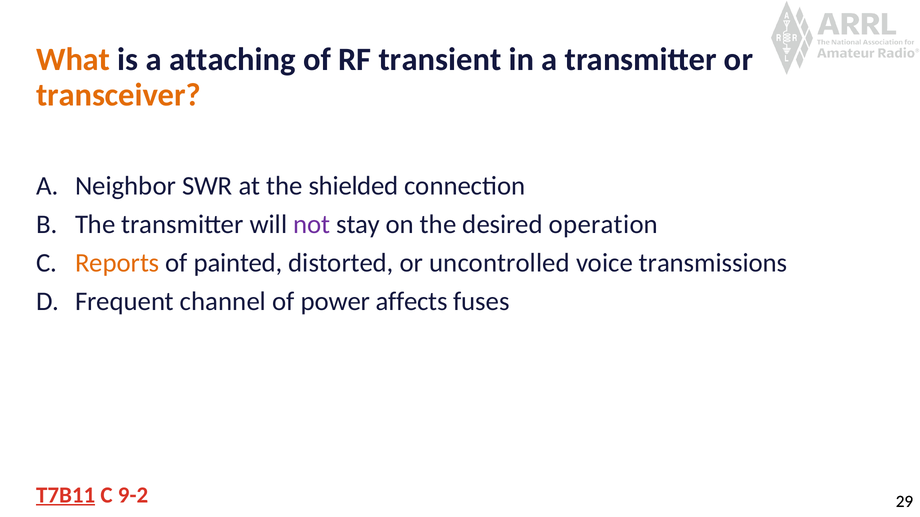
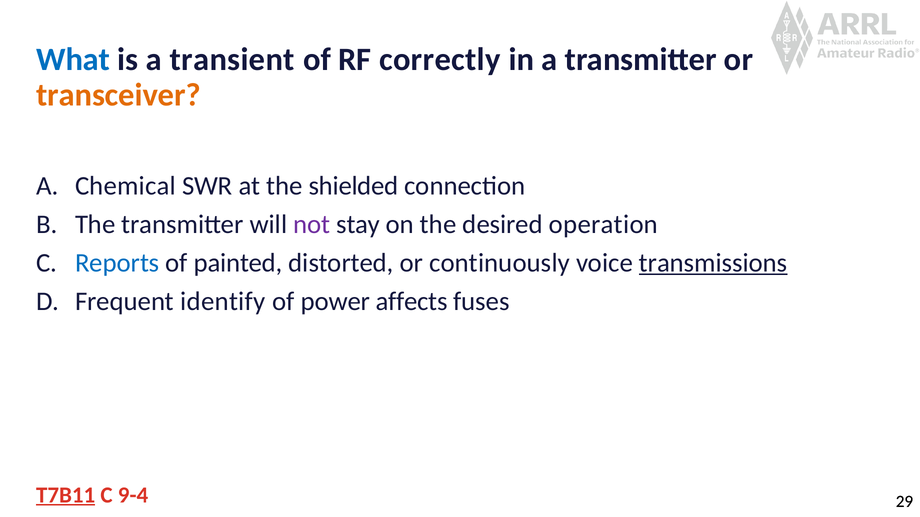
What colour: orange -> blue
attaching: attaching -> transient
transient: transient -> correctly
Neighbor: Neighbor -> Chemical
Reports colour: orange -> blue
uncontrolled: uncontrolled -> continuously
transmissions underline: none -> present
channel: channel -> identify
9-2: 9-2 -> 9-4
